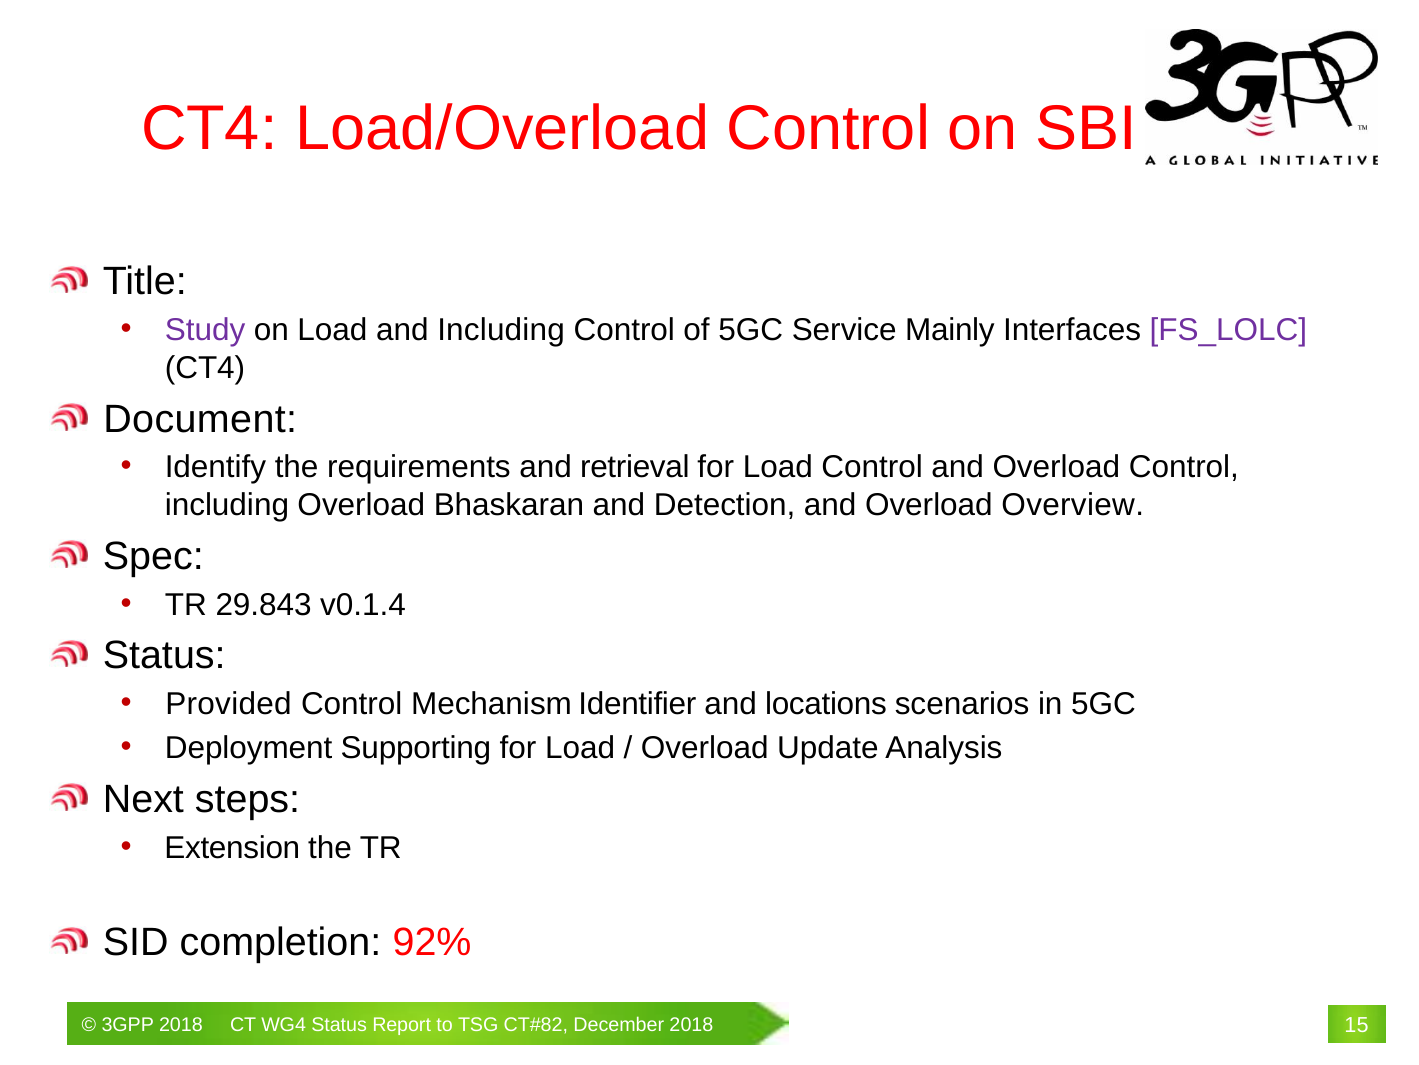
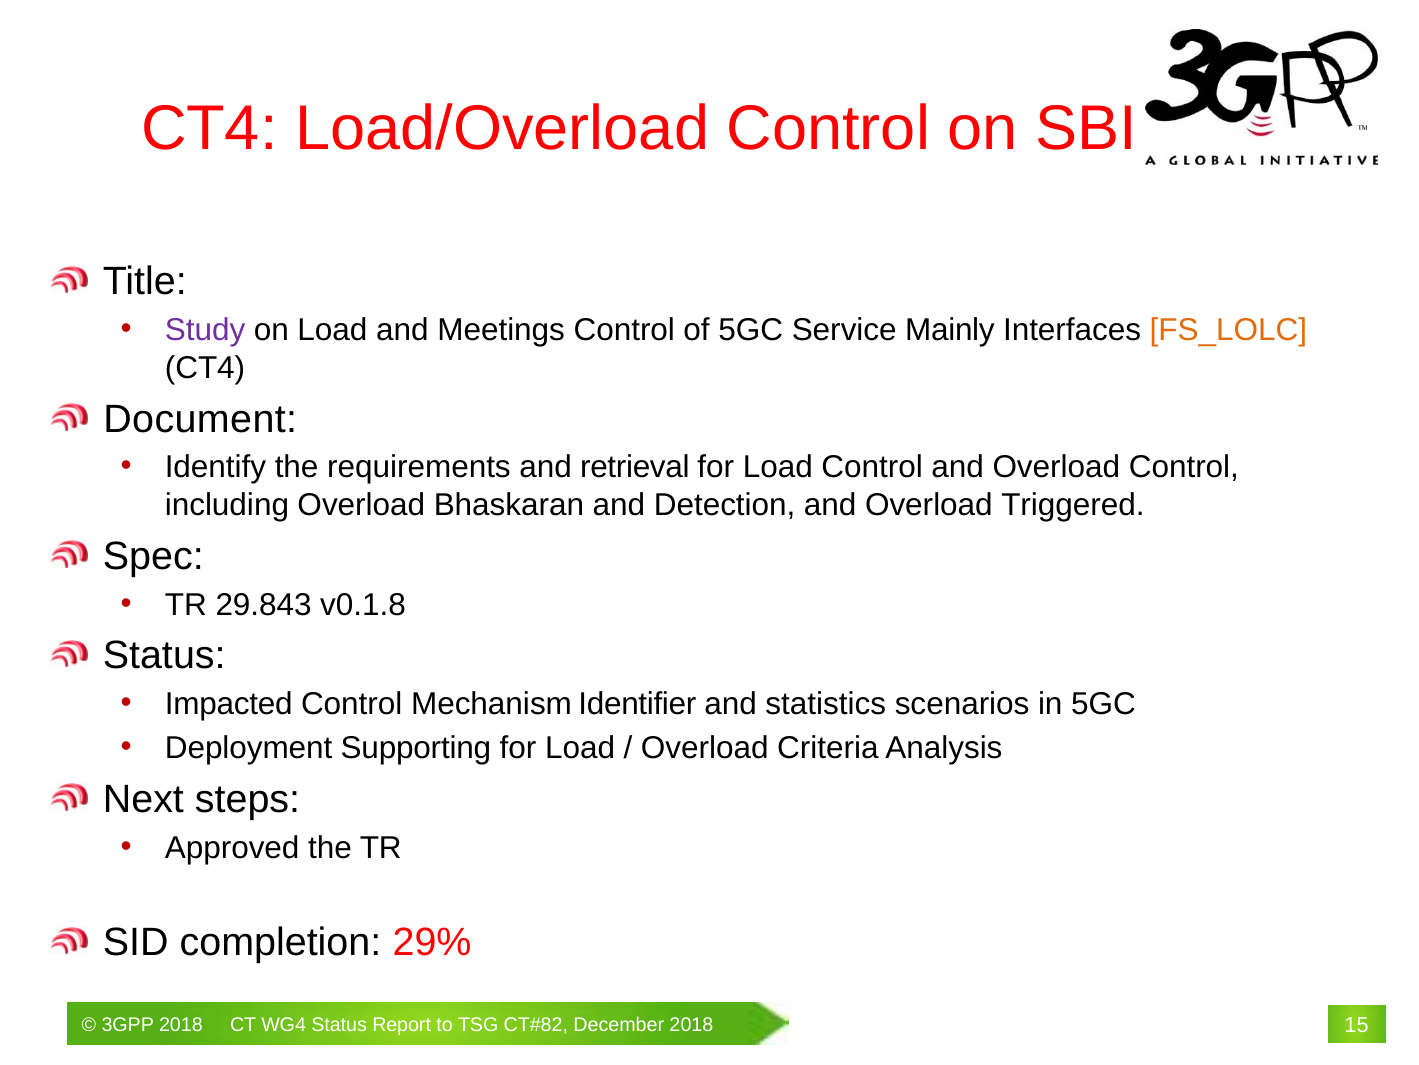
and Including: Including -> Meetings
FS_LOLC colour: purple -> orange
Overview: Overview -> Triggered
v0.1.4: v0.1.4 -> v0.1.8
Provided: Provided -> Impacted
locations: locations -> statistics
Update: Update -> Criteria
Extension: Extension -> Approved
92%: 92% -> 29%
